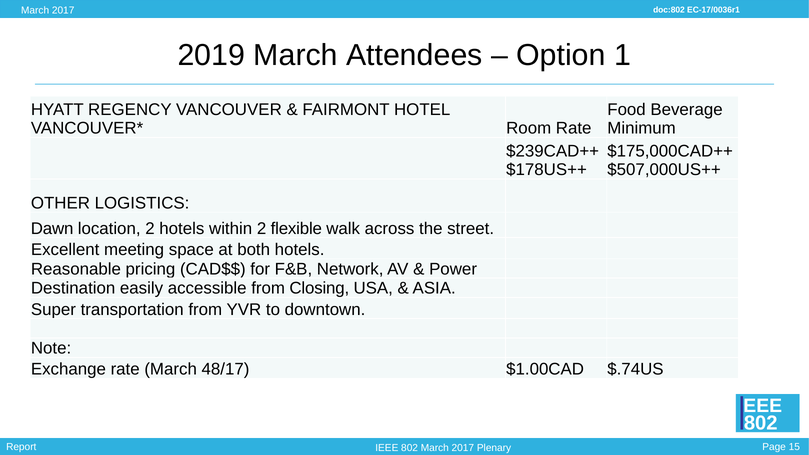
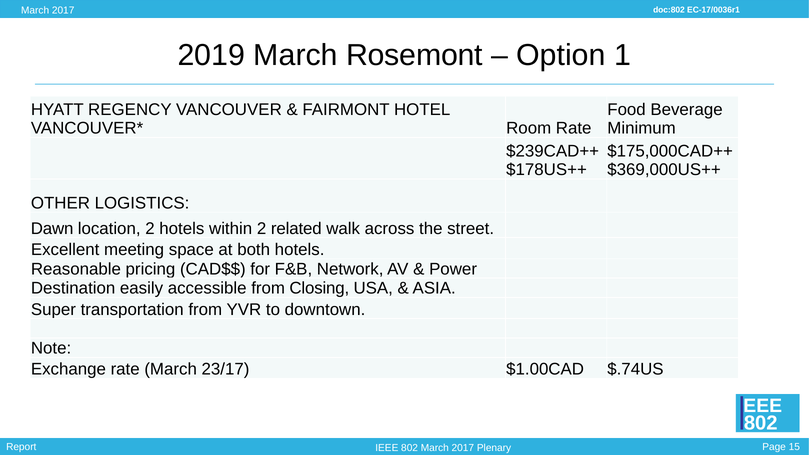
Attendees: Attendees -> Rosemont
$507,000US++: $507,000US++ -> $369,000US++
flexible: flexible -> related
48/17: 48/17 -> 23/17
